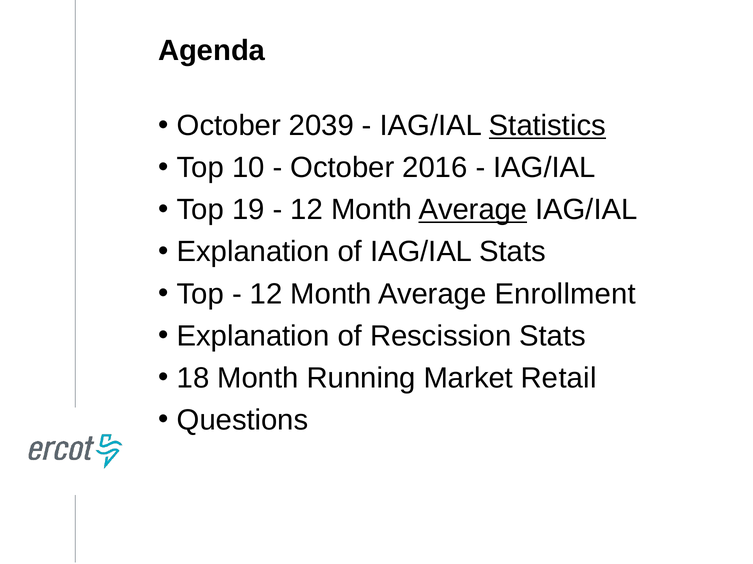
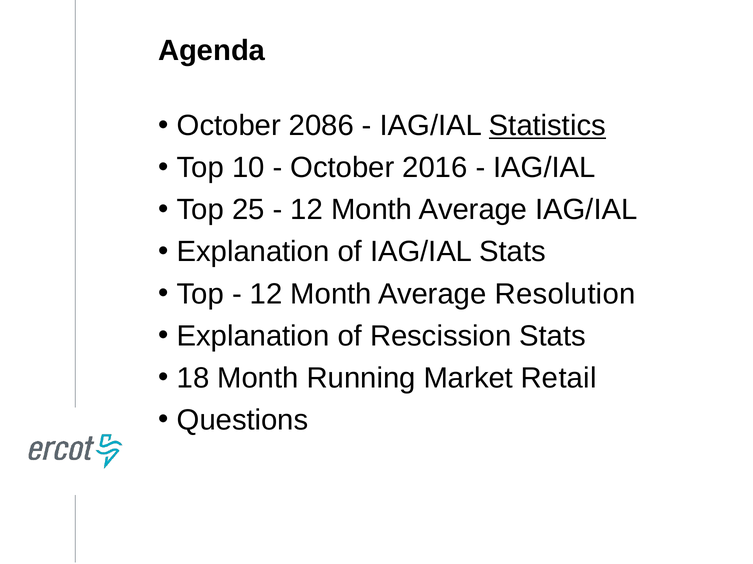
2039: 2039 -> 2086
19: 19 -> 25
Average at (473, 210) underline: present -> none
Enrollment: Enrollment -> Resolution
